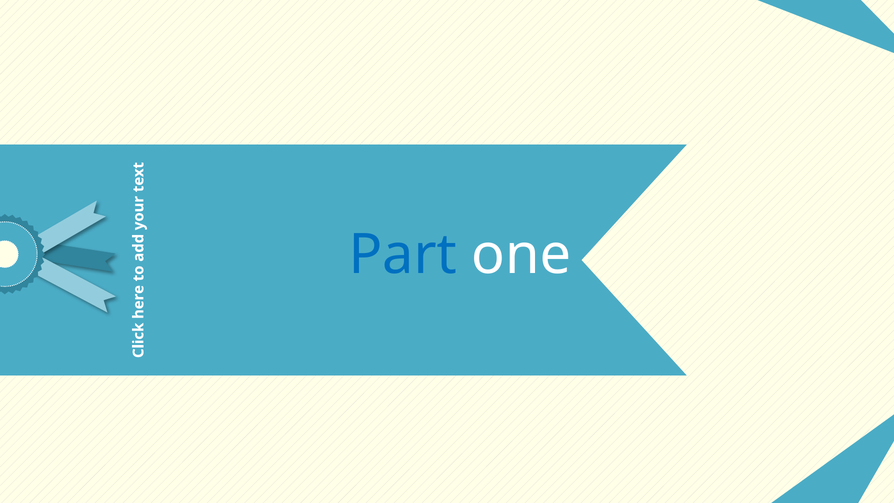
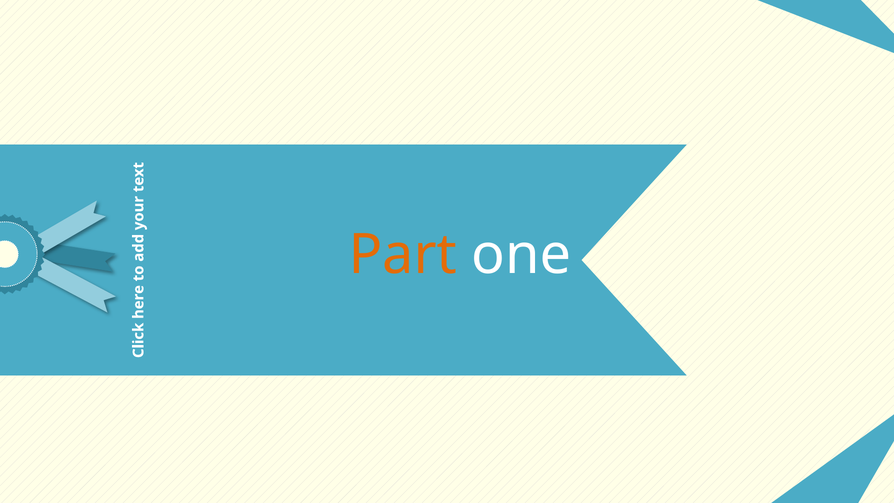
Part colour: blue -> orange
